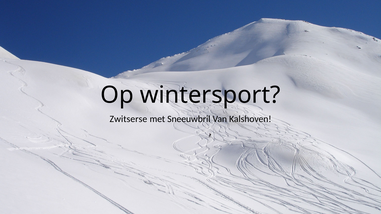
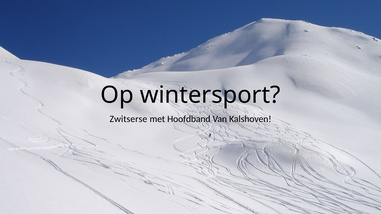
Sneeuwbril: Sneeuwbril -> Hoofdband
